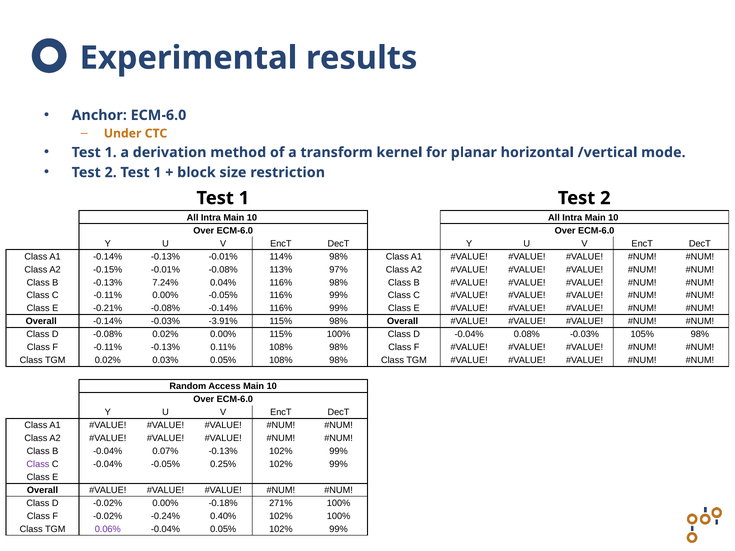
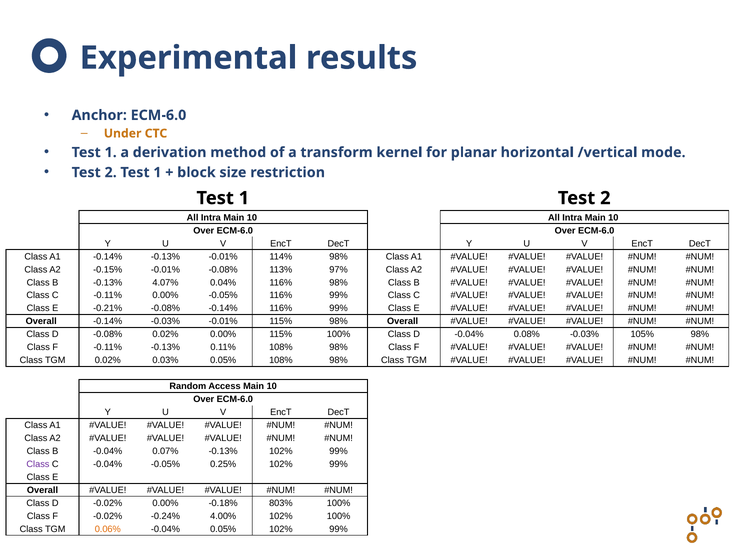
7.24%: 7.24% -> 4.07%
-0.03% -3.91%: -3.91% -> -0.01%
271%: 271% -> 803%
0.40%: 0.40% -> 4.00%
0.06% colour: purple -> orange
